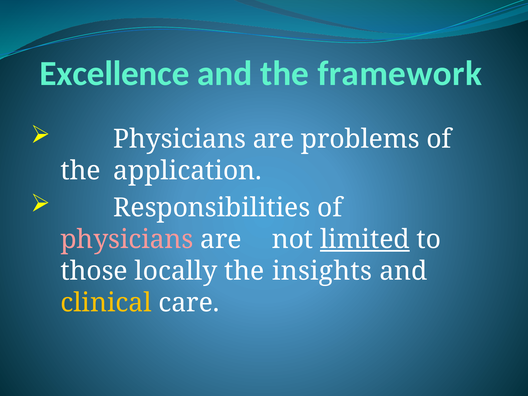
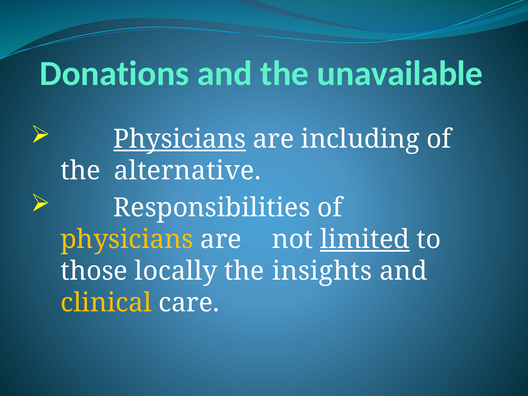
Excellence: Excellence -> Donations
framework: framework -> unavailable
Physicians at (180, 139) underline: none -> present
problems: problems -> including
application: application -> alternative
physicians at (127, 239) colour: pink -> yellow
